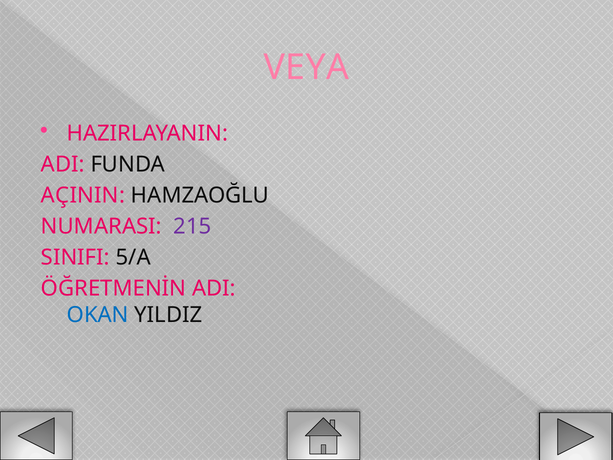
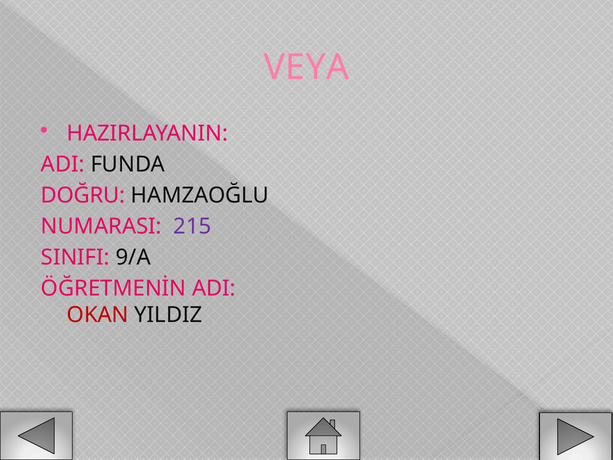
AÇININ: AÇININ -> DOĞRU
5/A: 5/A -> 9/A
OKAN colour: blue -> red
